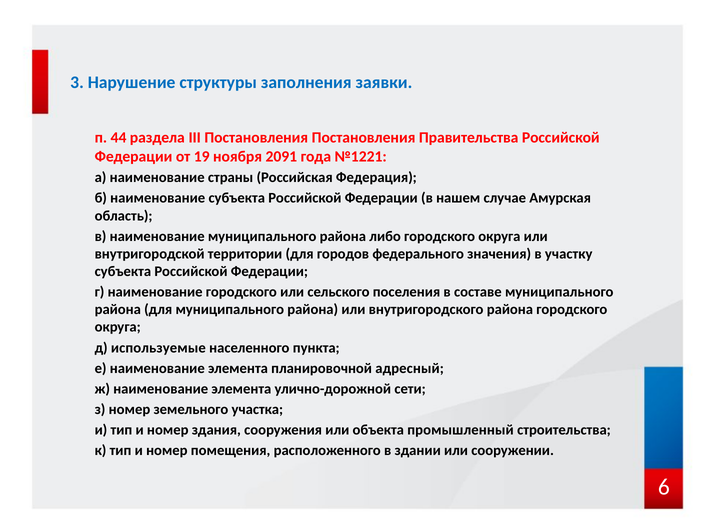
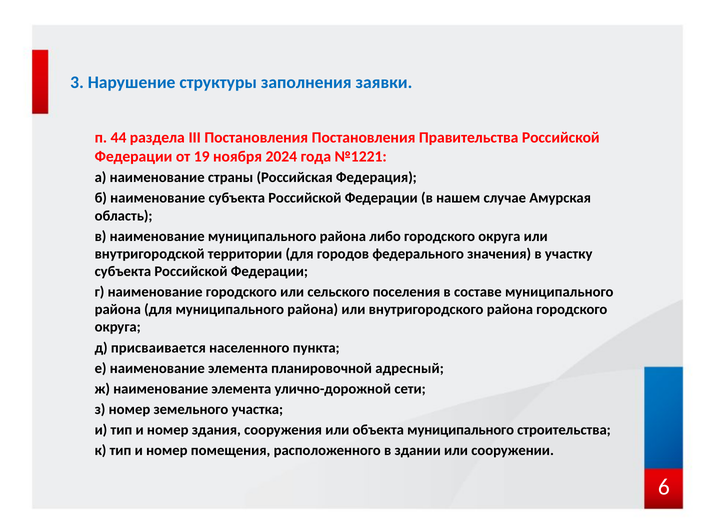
2091: 2091 -> 2024
используемые: используемые -> присваивается
объекта промышленный: промышленный -> муниципального
